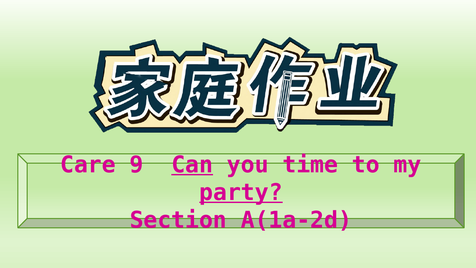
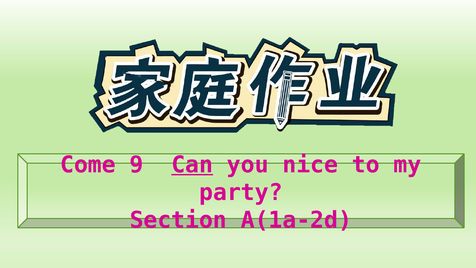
Care: Care -> Come
time: time -> nice
party underline: present -> none
